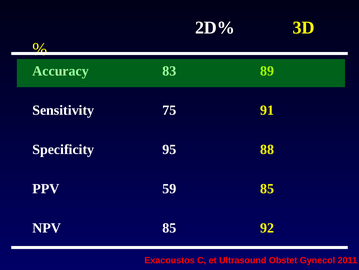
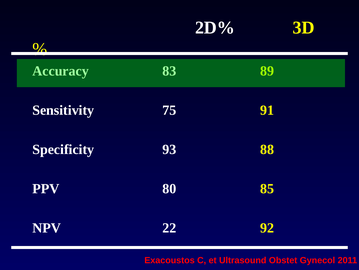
95: 95 -> 93
59: 59 -> 80
NPV 85: 85 -> 22
